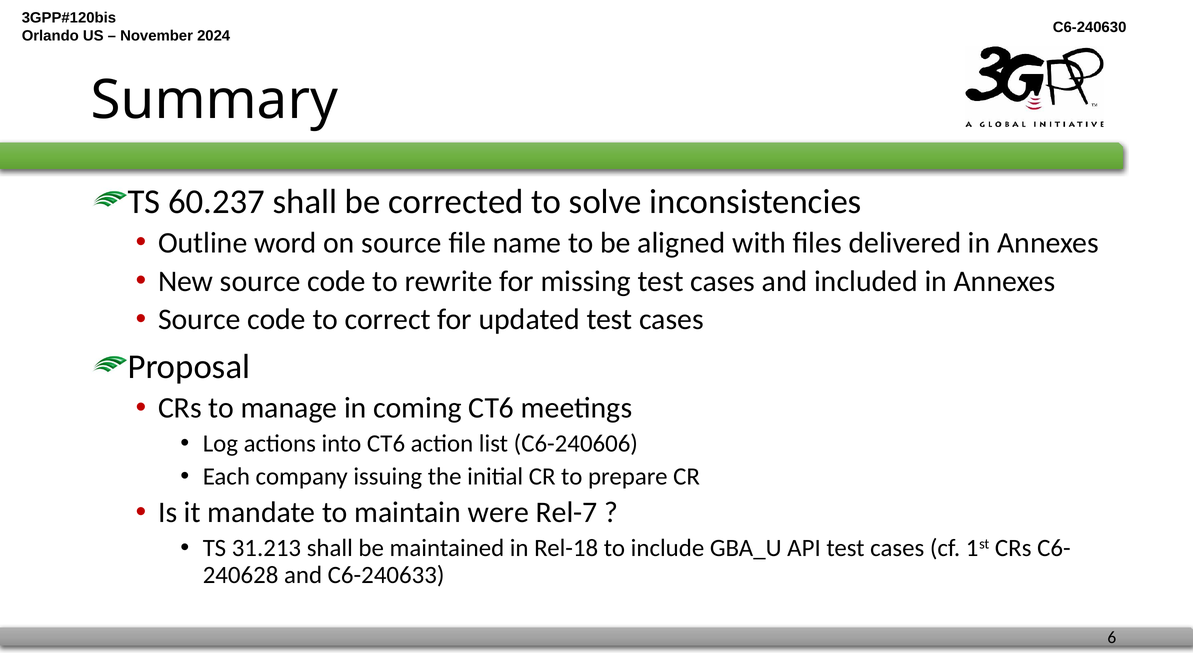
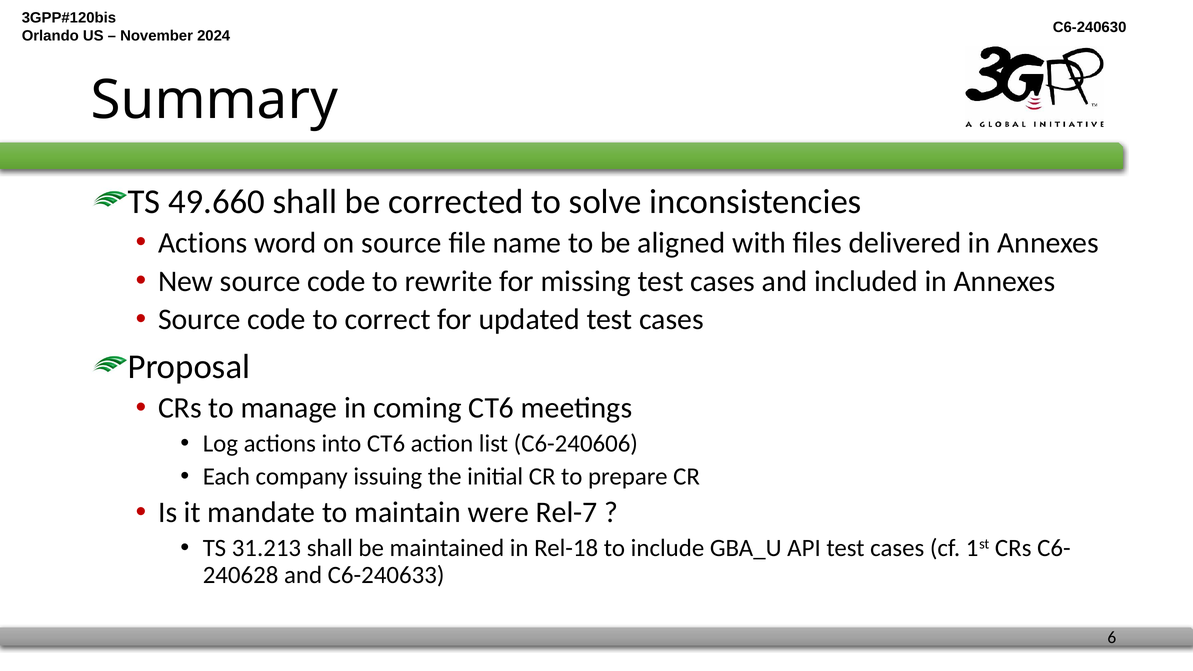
60.237: 60.237 -> 49.660
Outline at (203, 243): Outline -> Actions
